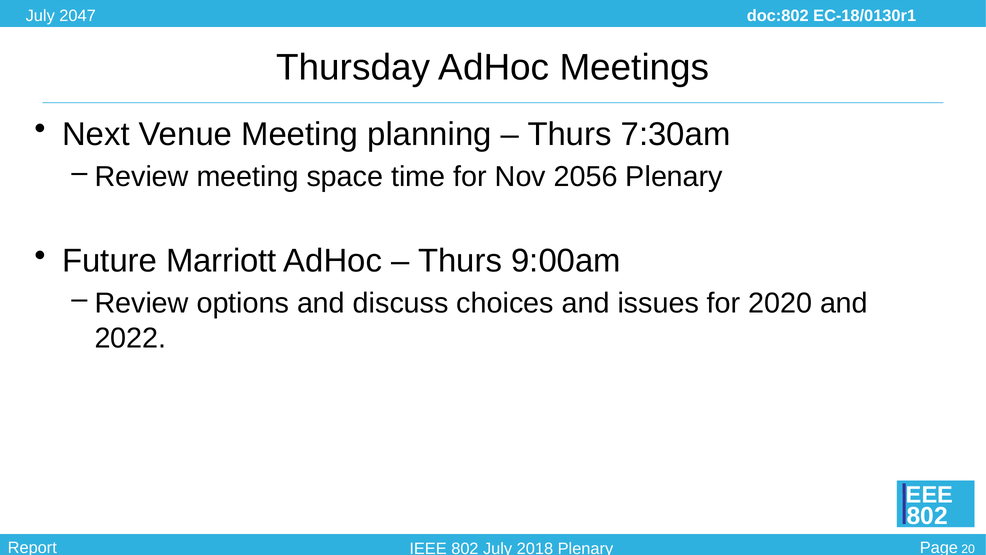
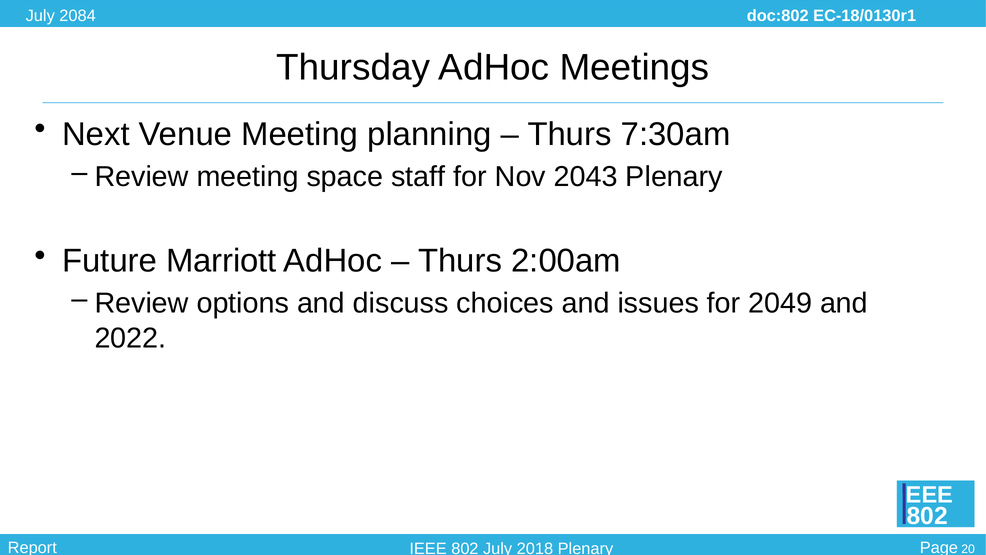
2047: 2047 -> 2084
time: time -> staff
2056: 2056 -> 2043
9:00am: 9:00am -> 2:00am
2020: 2020 -> 2049
